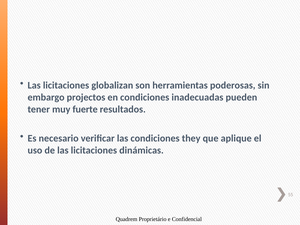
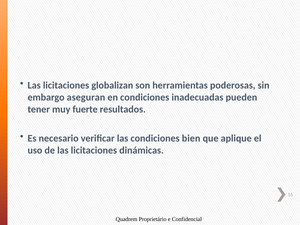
projectos: projectos -> aseguran
they: they -> bien
